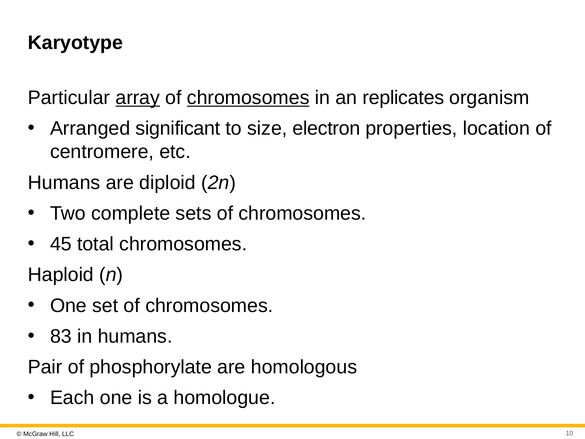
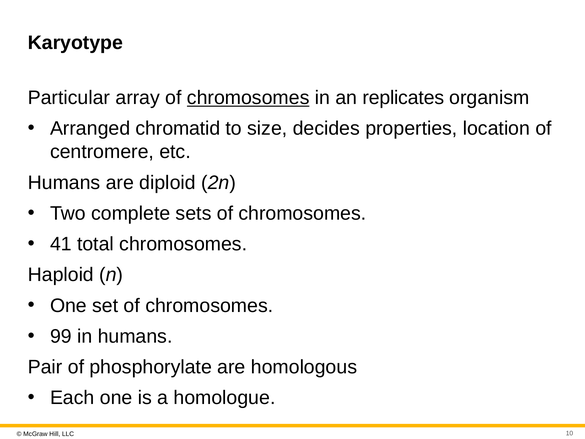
array underline: present -> none
significant: significant -> chromatid
electron: electron -> decides
45: 45 -> 41
83: 83 -> 99
